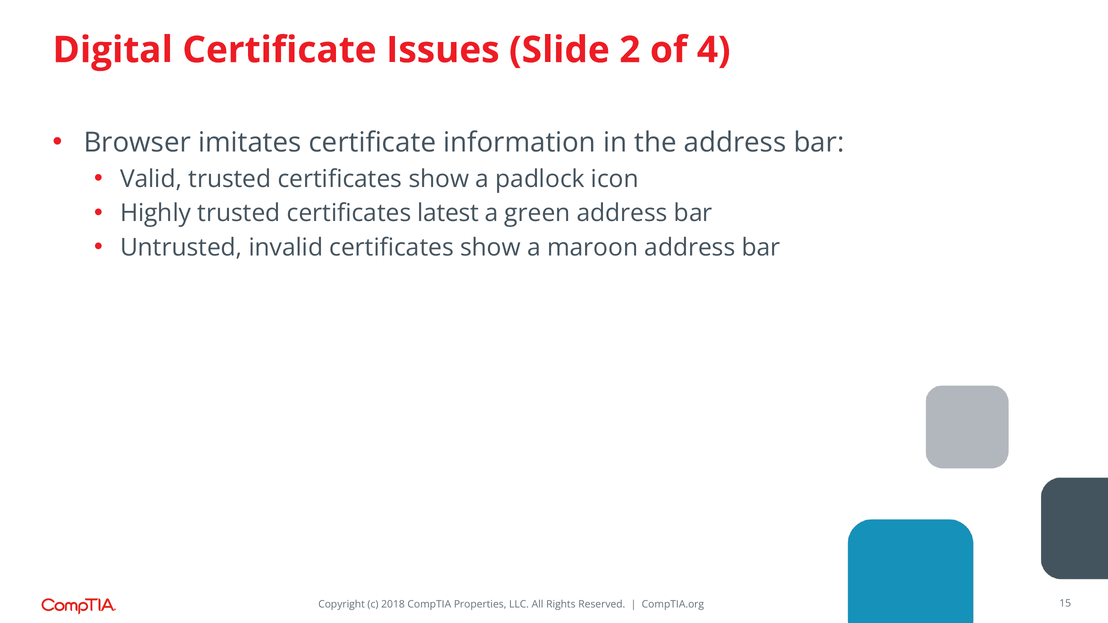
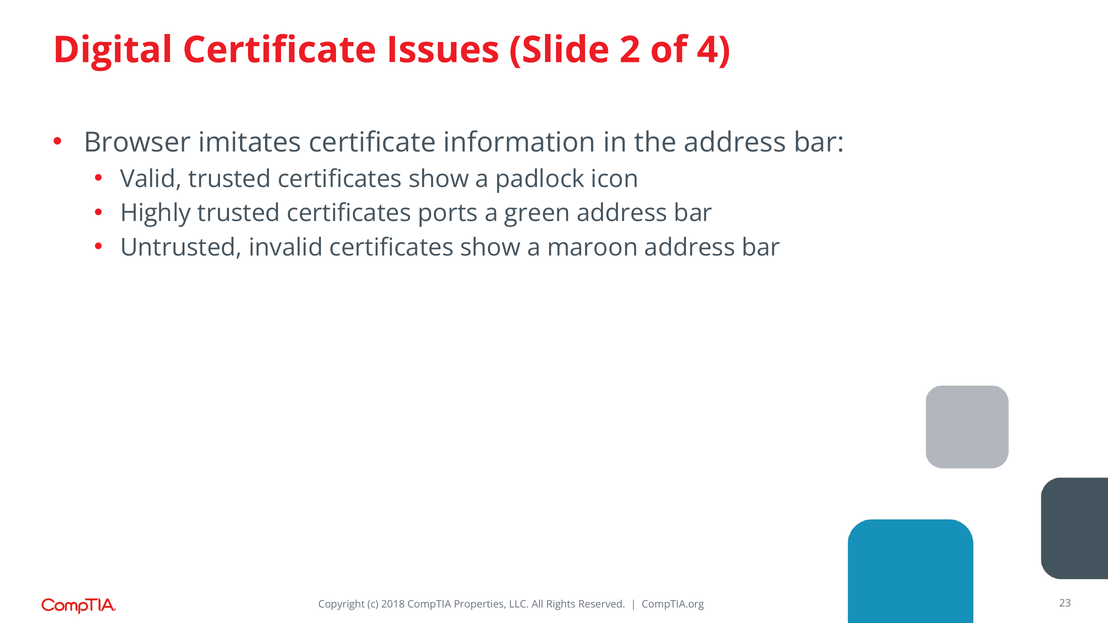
latest: latest -> ports
15: 15 -> 23
